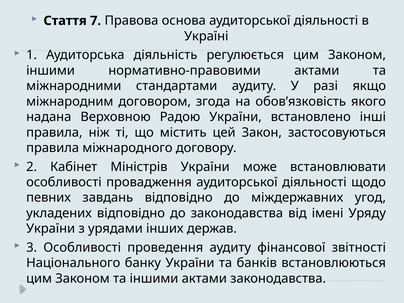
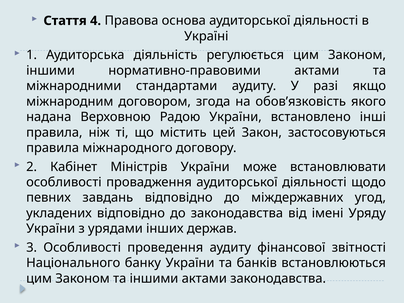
7: 7 -> 4
